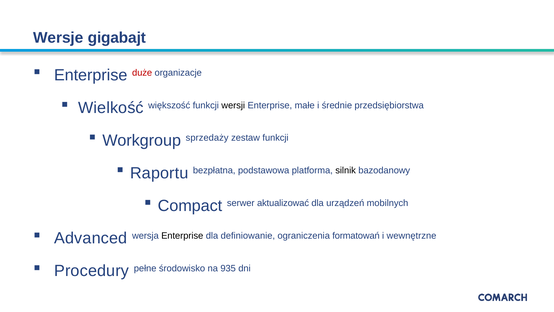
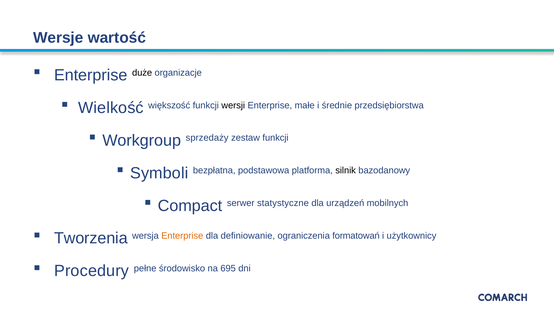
gigabajt: gigabajt -> wartość
duże colour: red -> black
Raportu: Raportu -> Symboli
aktualizować: aktualizować -> statystyczne
Advanced: Advanced -> Tworzenia
Enterprise at (182, 236) colour: black -> orange
wewnętrzne: wewnętrzne -> użytkownicy
935: 935 -> 695
